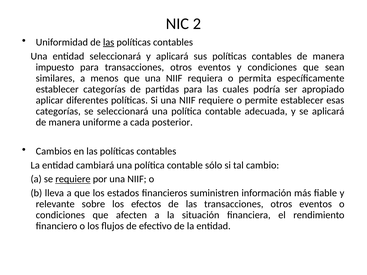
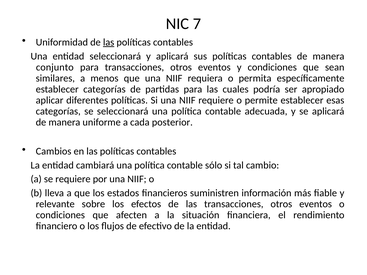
2: 2 -> 7
impuesto: impuesto -> conjunto
requiere at (73, 179) underline: present -> none
